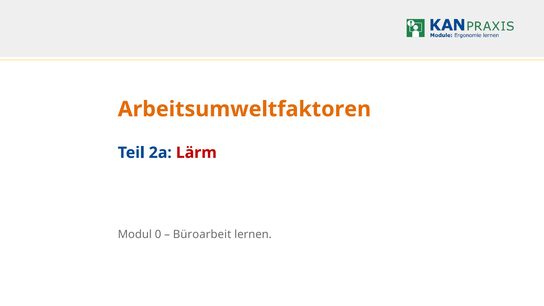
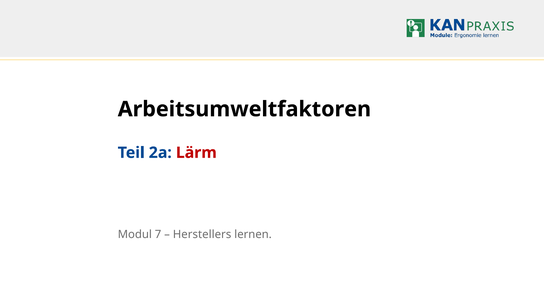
Arbeitsumweltfaktoren colour: orange -> black
0: 0 -> 7
Büroarbeit: Büroarbeit -> Herstellers
